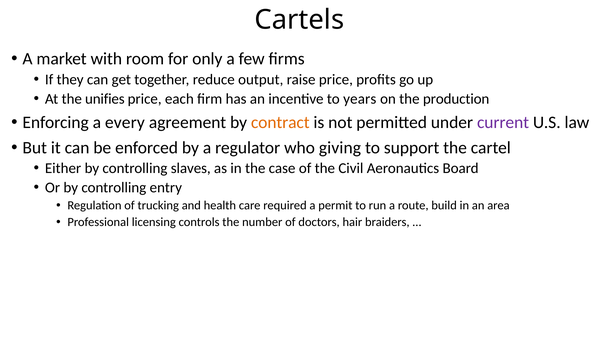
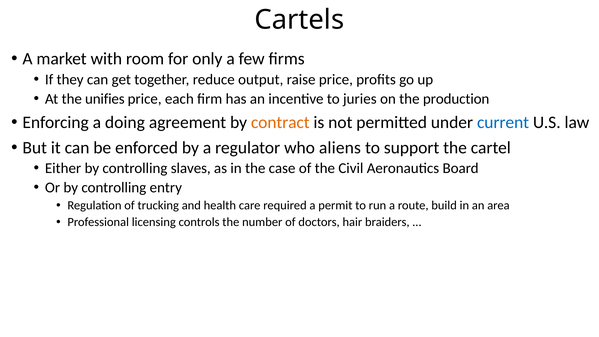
years: years -> juries
every: every -> doing
current colour: purple -> blue
giving: giving -> aliens
